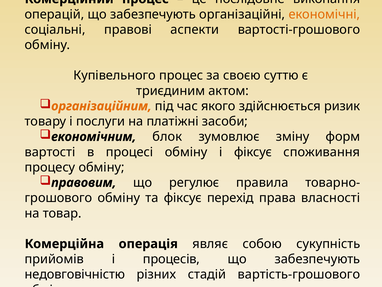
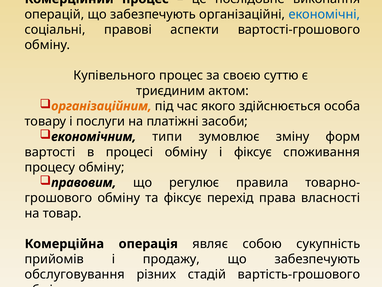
економічні colour: orange -> blue
ризик: ризик -> особа
блок: блок -> типи
процесів: процесів -> продажу
недовговічністю: недовговічністю -> обслуговування
